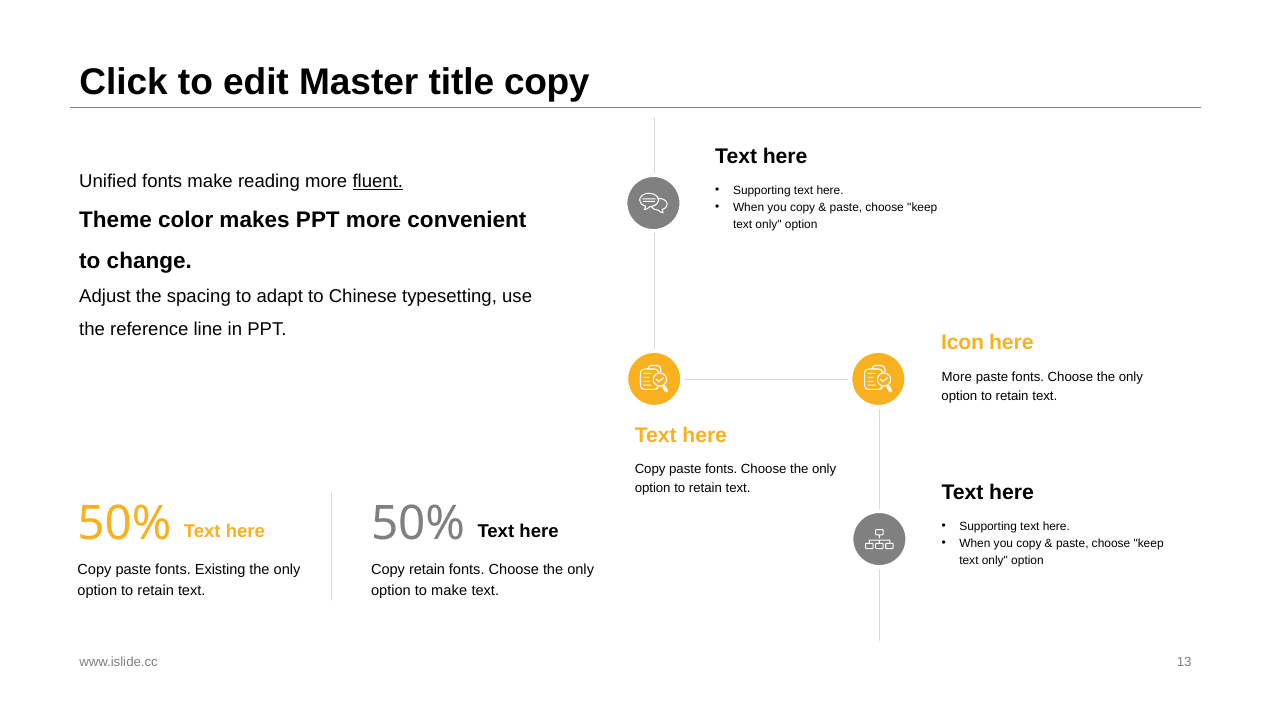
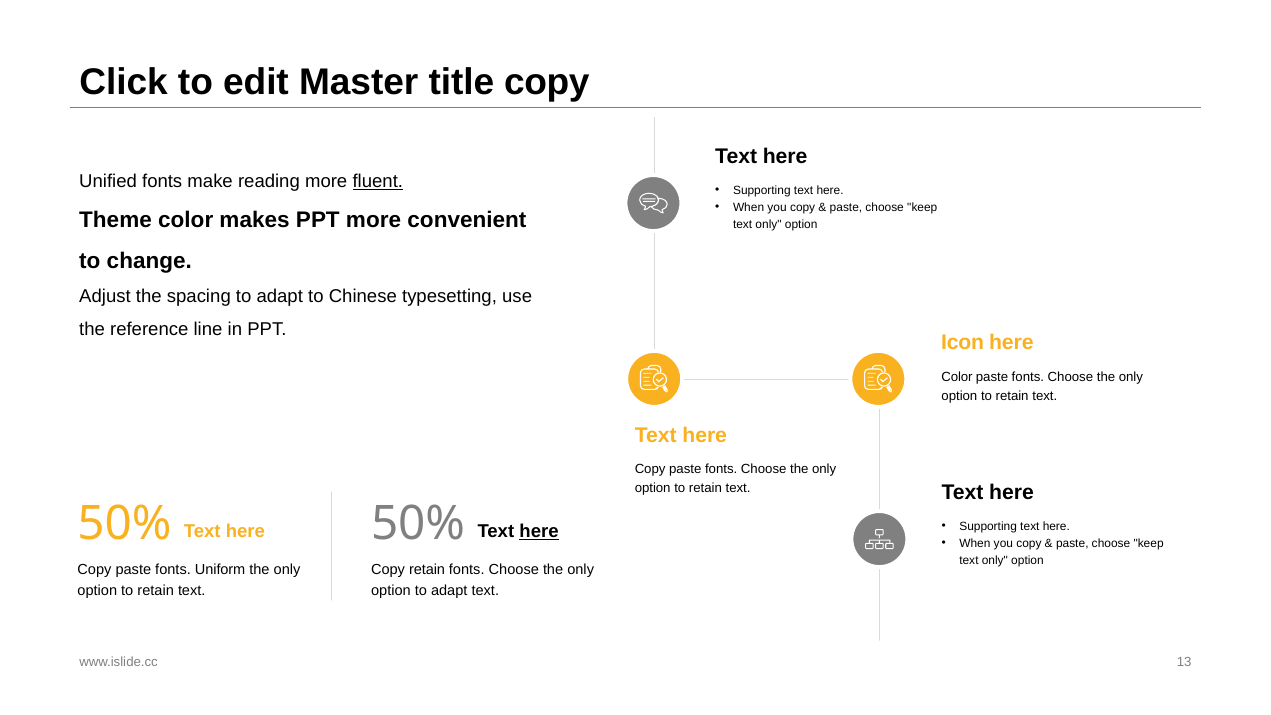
More at (957, 377): More -> Color
here at (539, 532) underline: none -> present
Existing: Existing -> Uniform
option to make: make -> adapt
